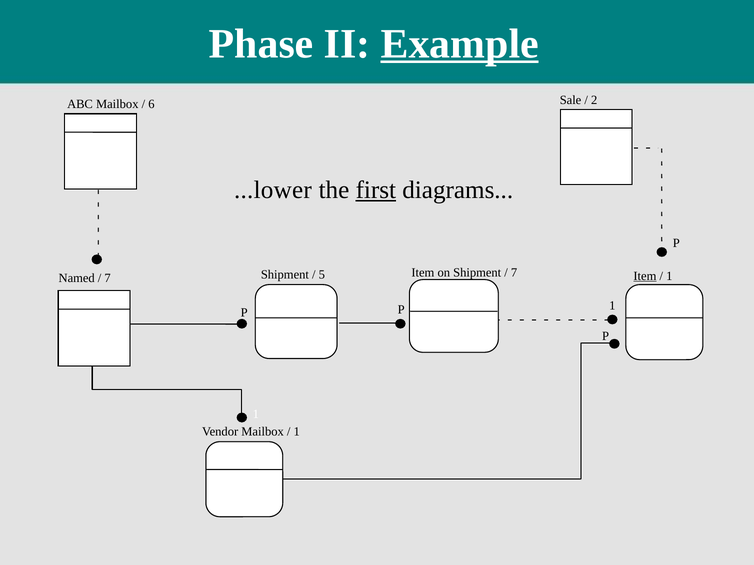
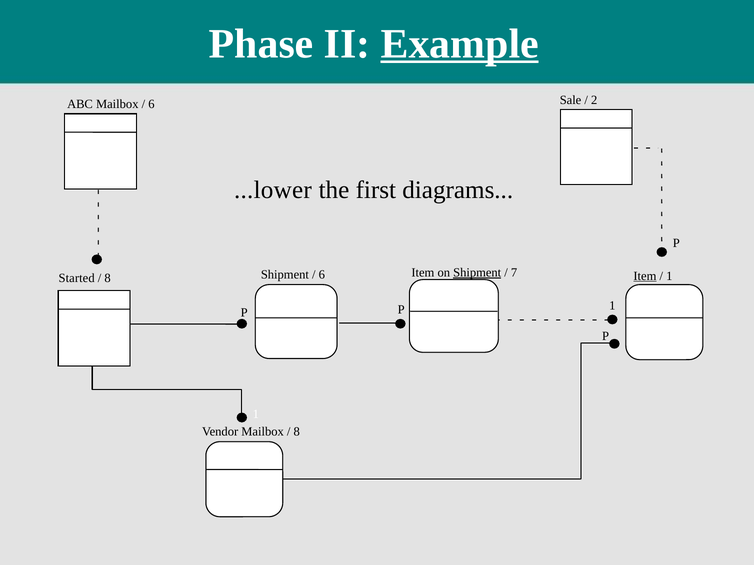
first underline: present -> none
5 at (322, 275): 5 -> 6
Shipment at (477, 273) underline: none -> present
Named: Named -> Started
7 at (108, 278): 7 -> 8
1 at (297, 432): 1 -> 8
